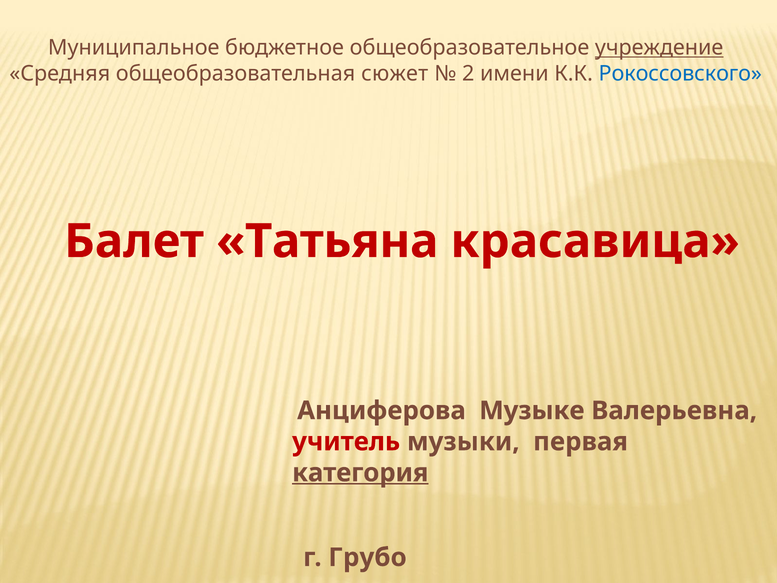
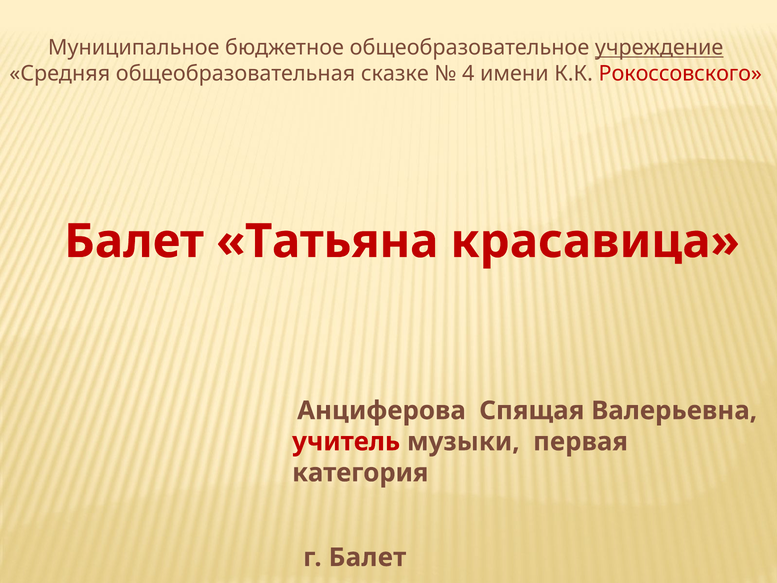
сюжет: сюжет -> сказке
2: 2 -> 4
Рокоссовского colour: blue -> red
Музыке: Музыке -> Спящая
категория underline: present -> none
г Грубо: Грубо -> Балет
